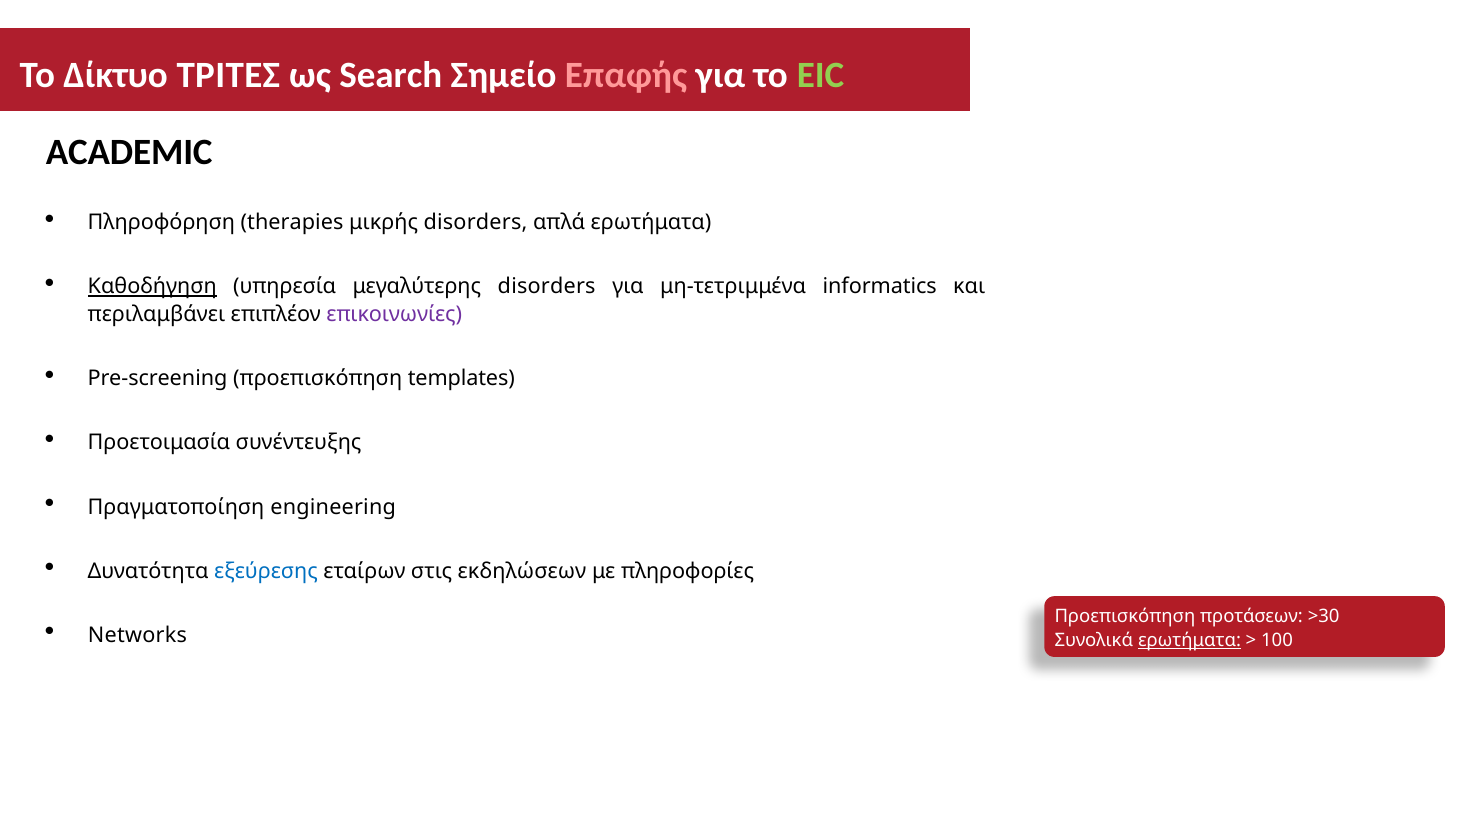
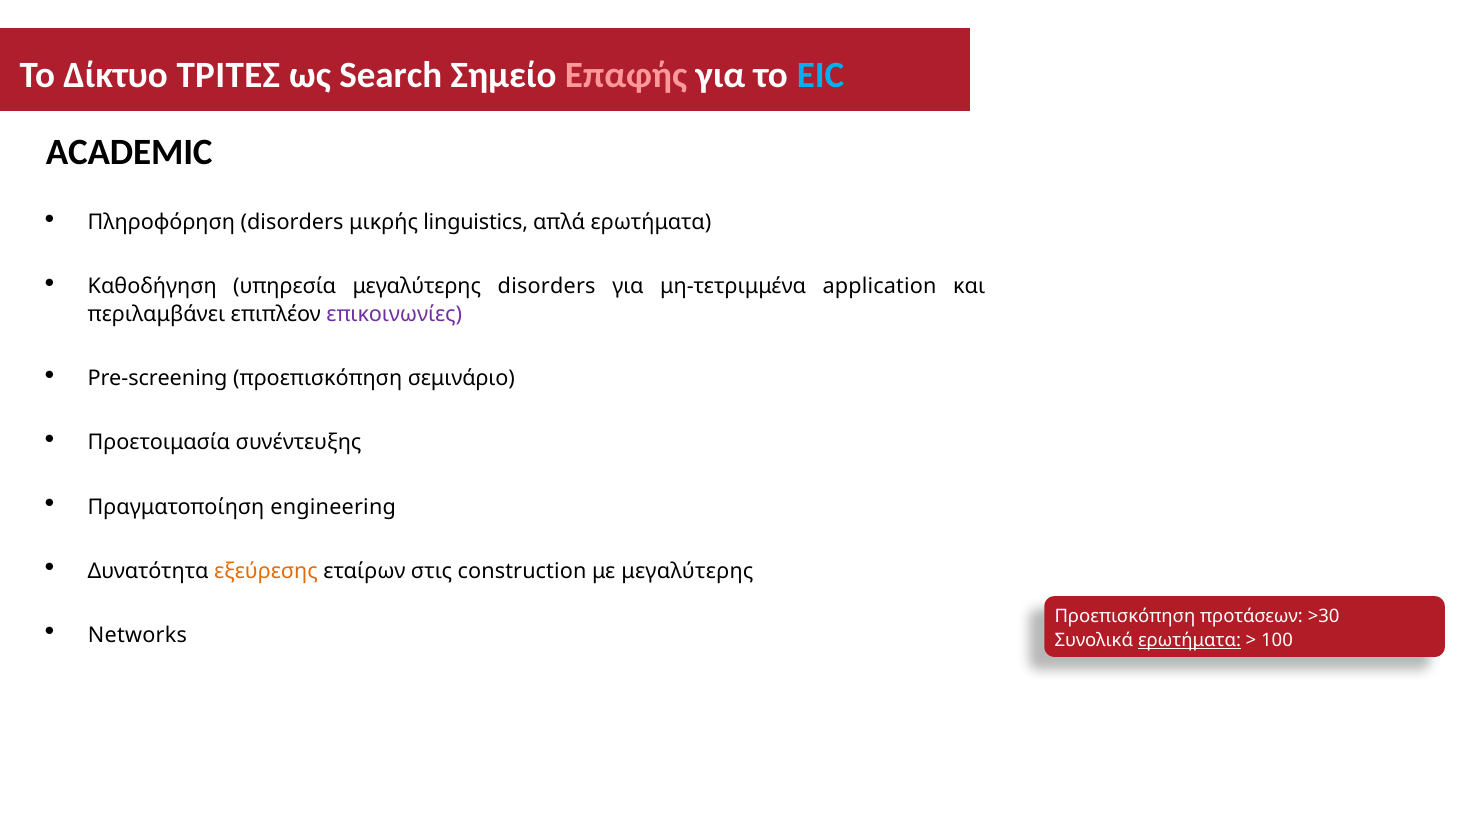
EIC colour: light green -> light blue
Πληροφόρηση therapies: therapies -> disorders
μικρής disorders: disorders -> linguistics
Καθοδήγηση underline: present -> none
informatics: informatics -> application
templates: templates -> σεμινάριο
εξεύρεσης colour: blue -> orange
εκδηλώσεων: εκδηλώσεων -> construction
με πληροφορίες: πληροφορίες -> μεγαλύτερης
